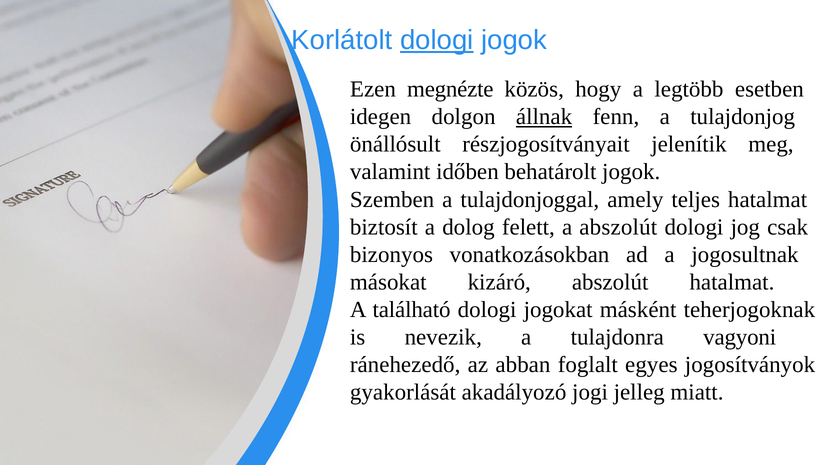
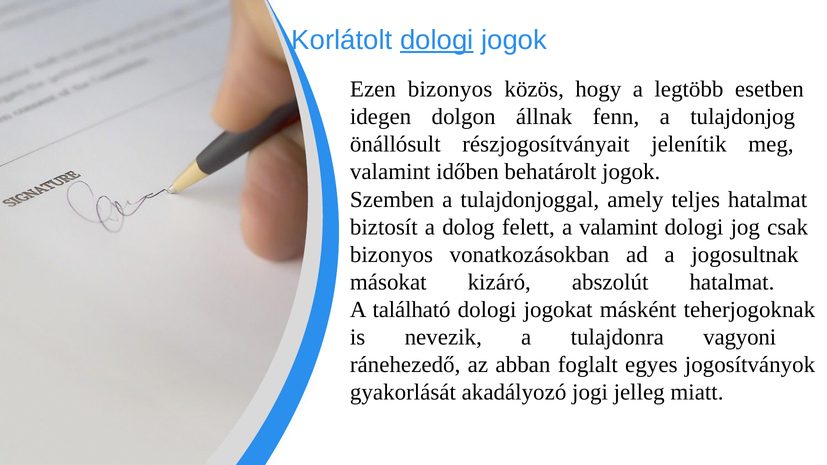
Ezen megnézte: megnézte -> bizonyos
állnak underline: present -> none
a abszolút: abszolút -> valamint
